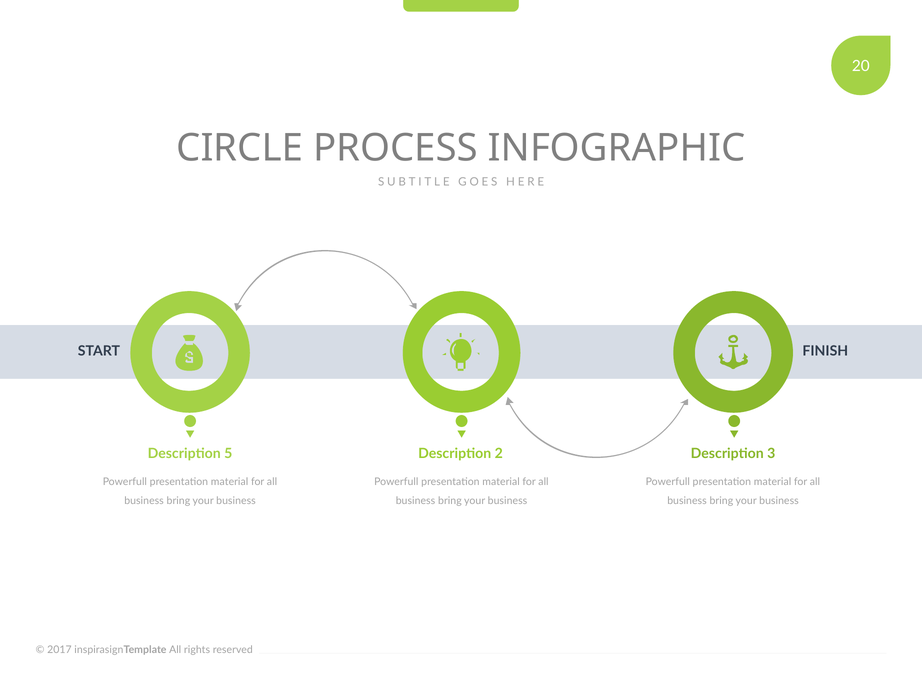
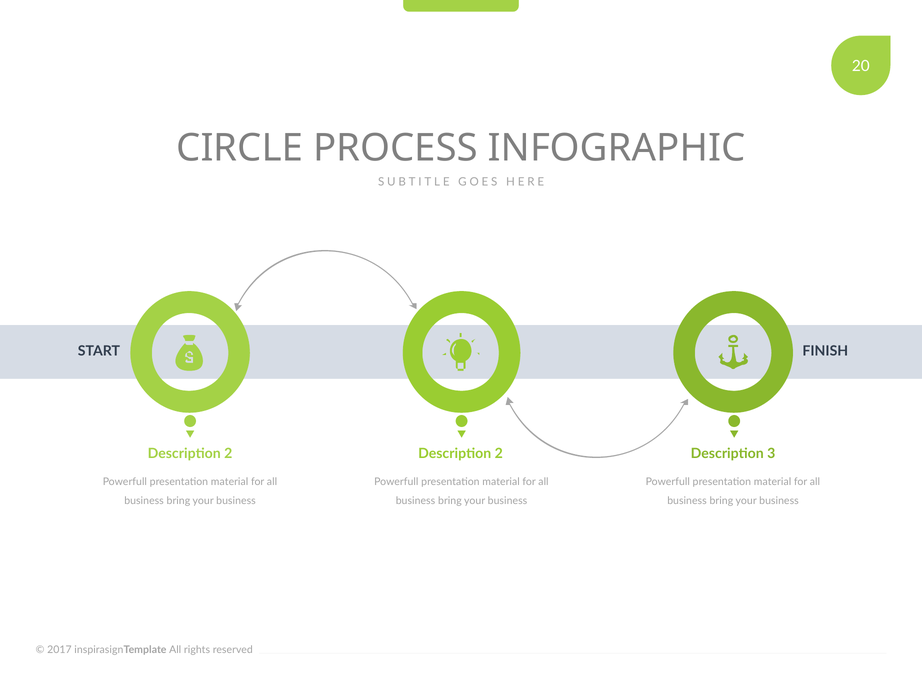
5 at (228, 453): 5 -> 2
